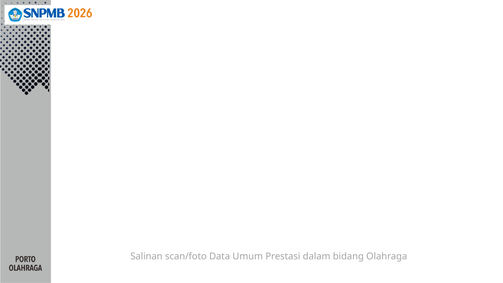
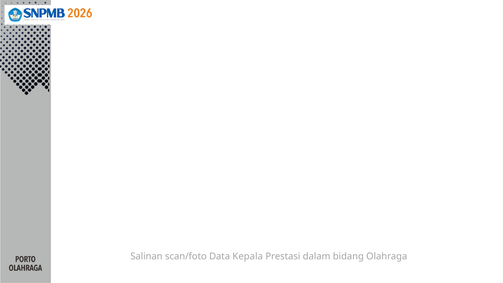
Umum: Umum -> Kepala
